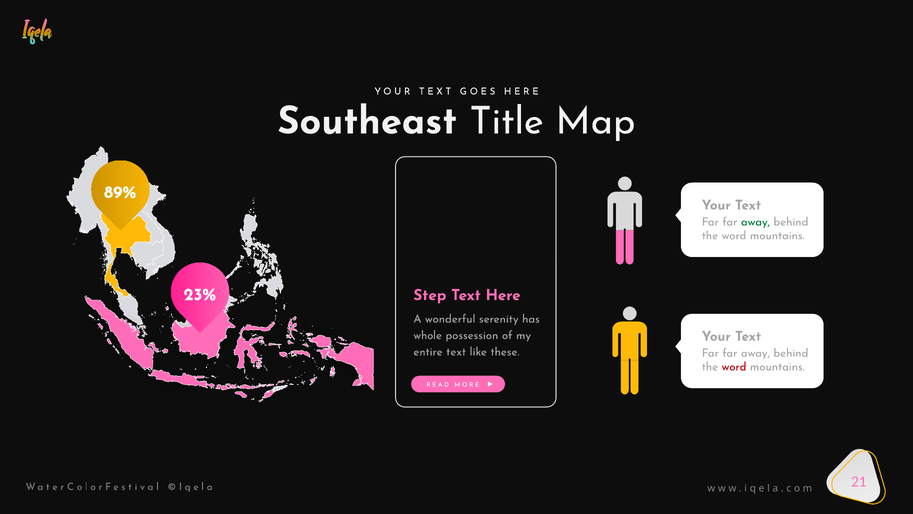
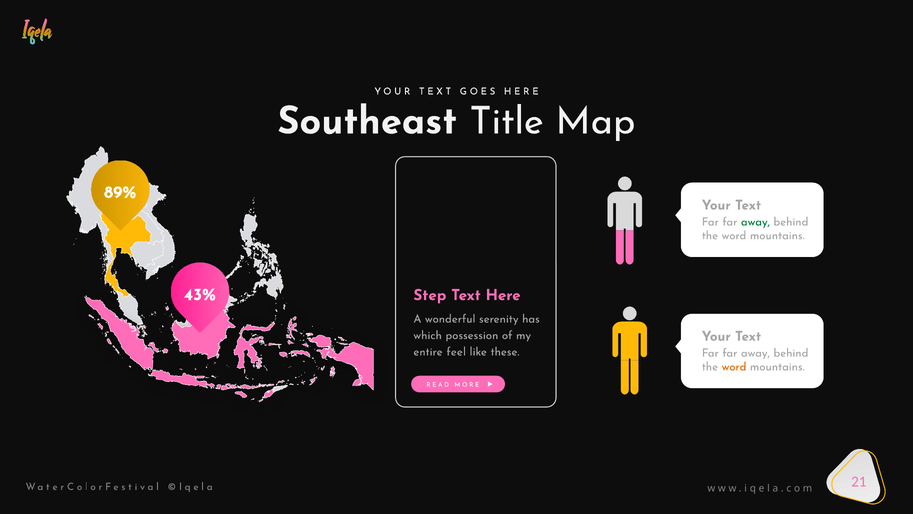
23%: 23% -> 43%
whole: whole -> which
entire text: text -> feel
word at (734, 366) colour: red -> orange
